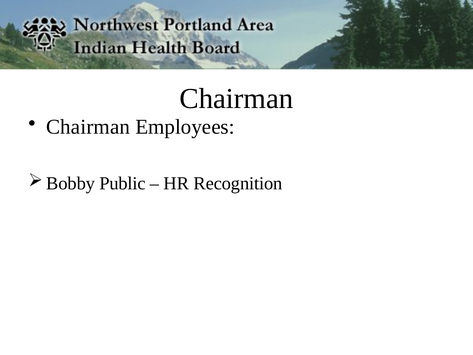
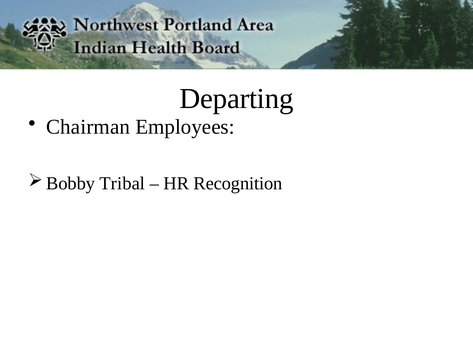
Chairman at (236, 99): Chairman -> Departing
Public: Public -> Tribal
